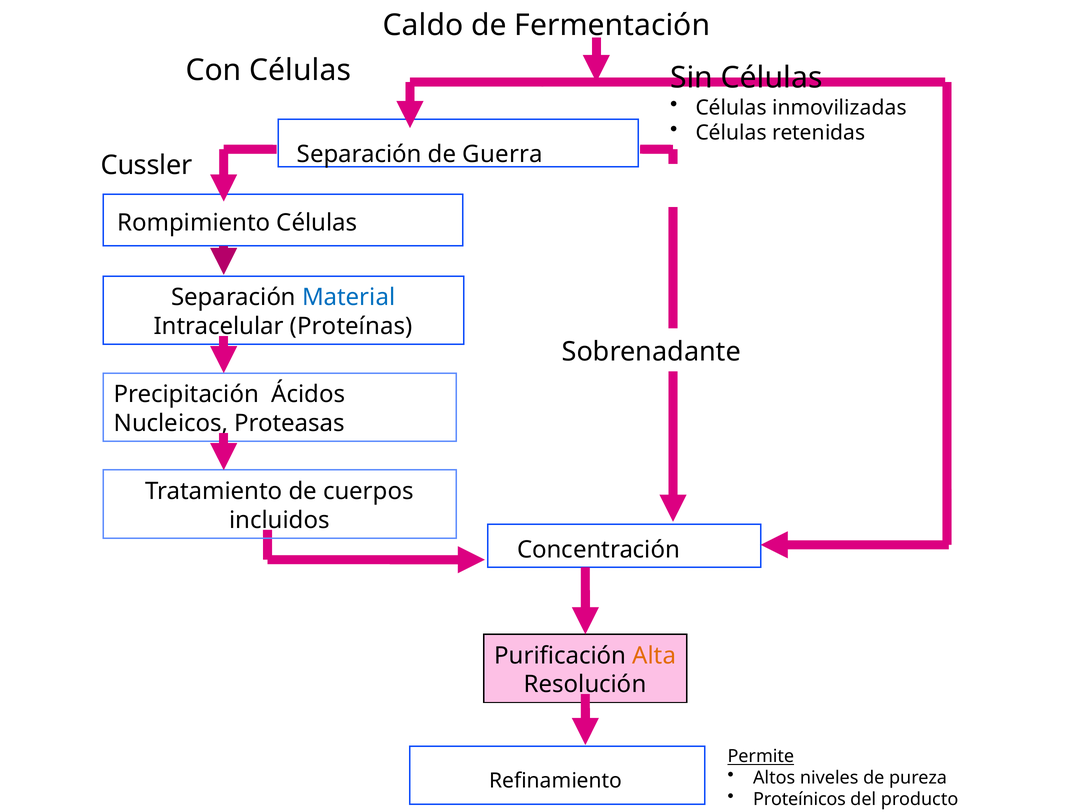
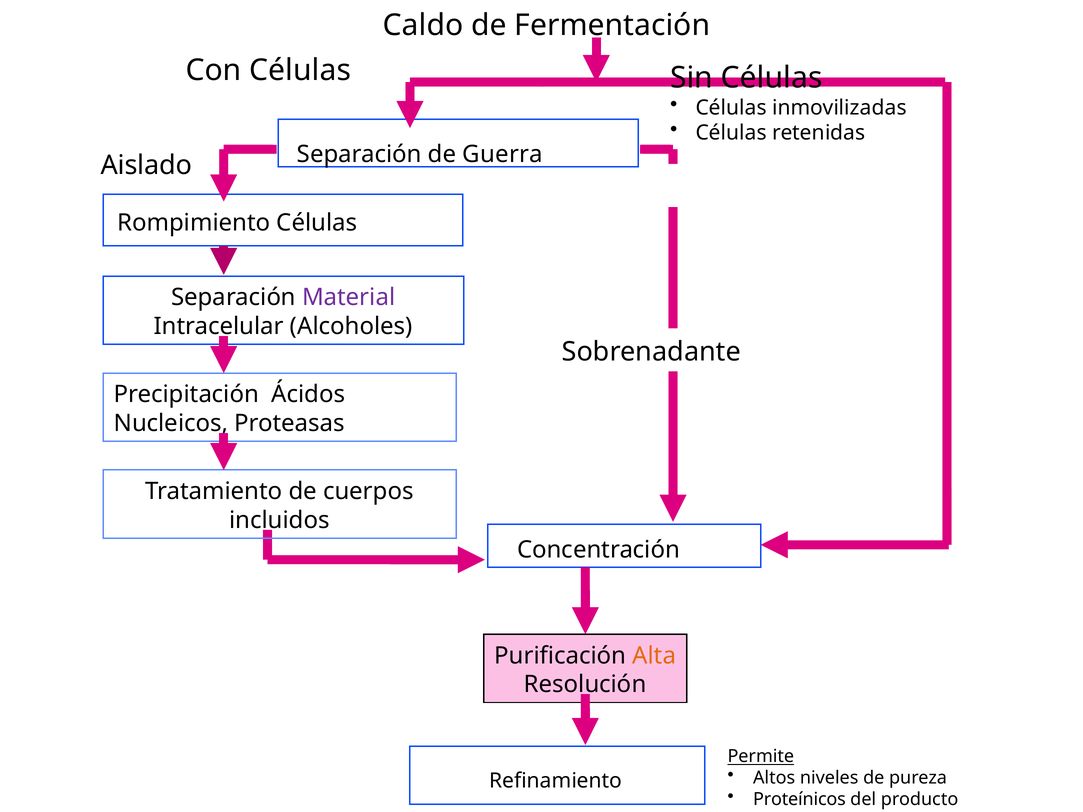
Cussler: Cussler -> Aislado
Material colour: blue -> purple
Proteínas: Proteínas -> Alcoholes
